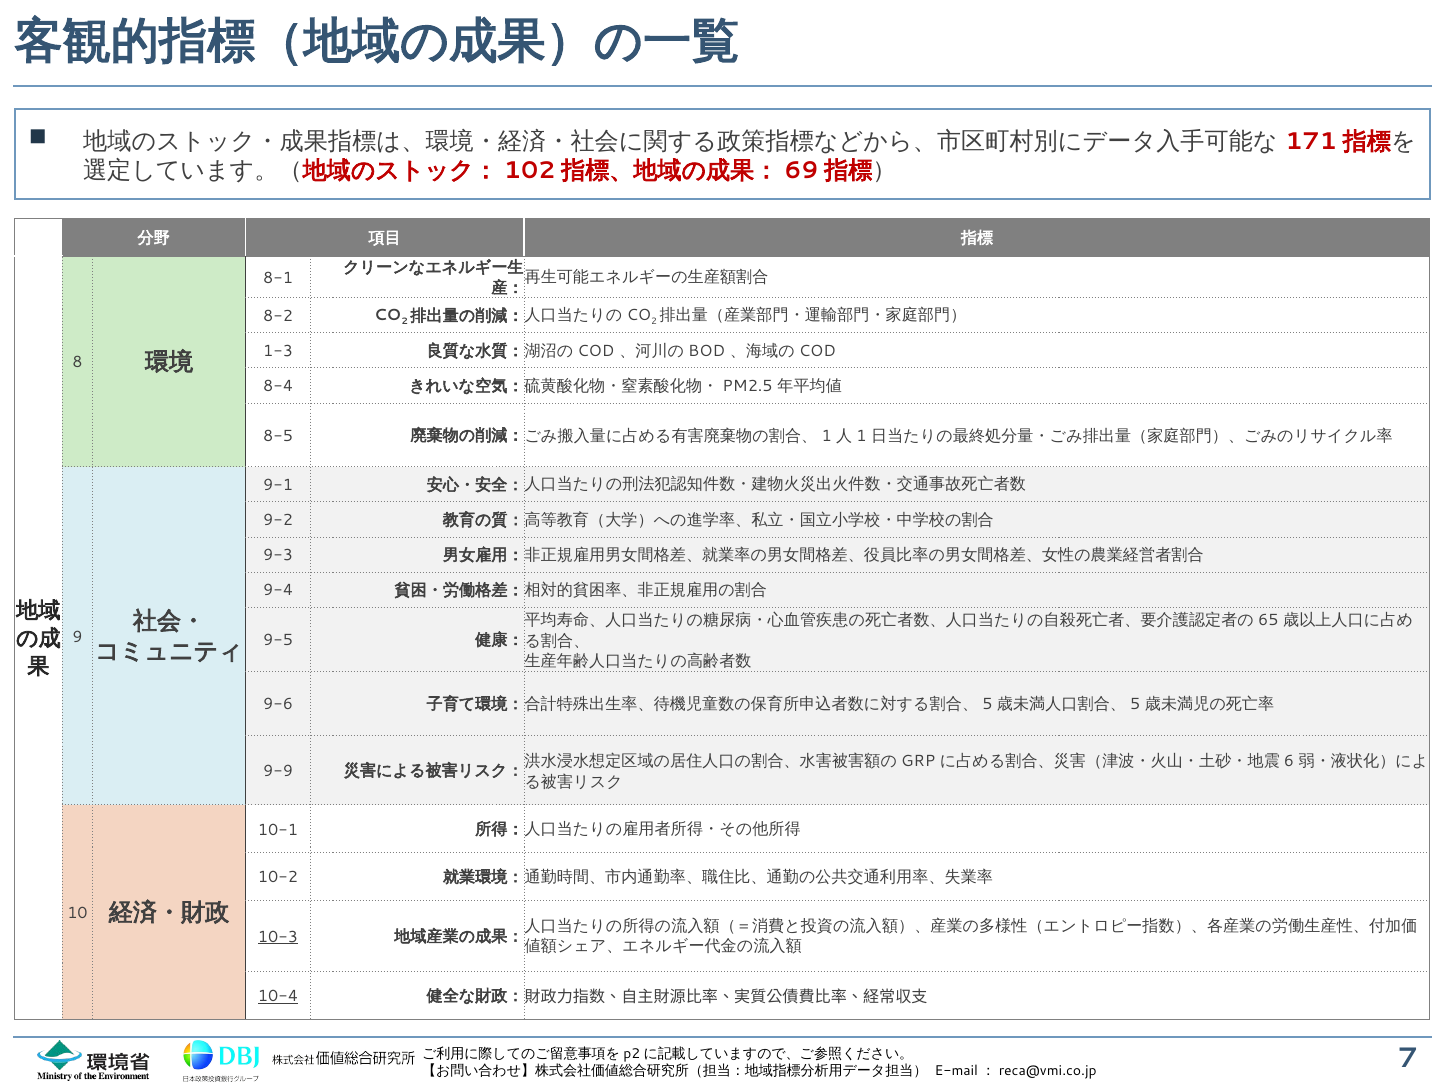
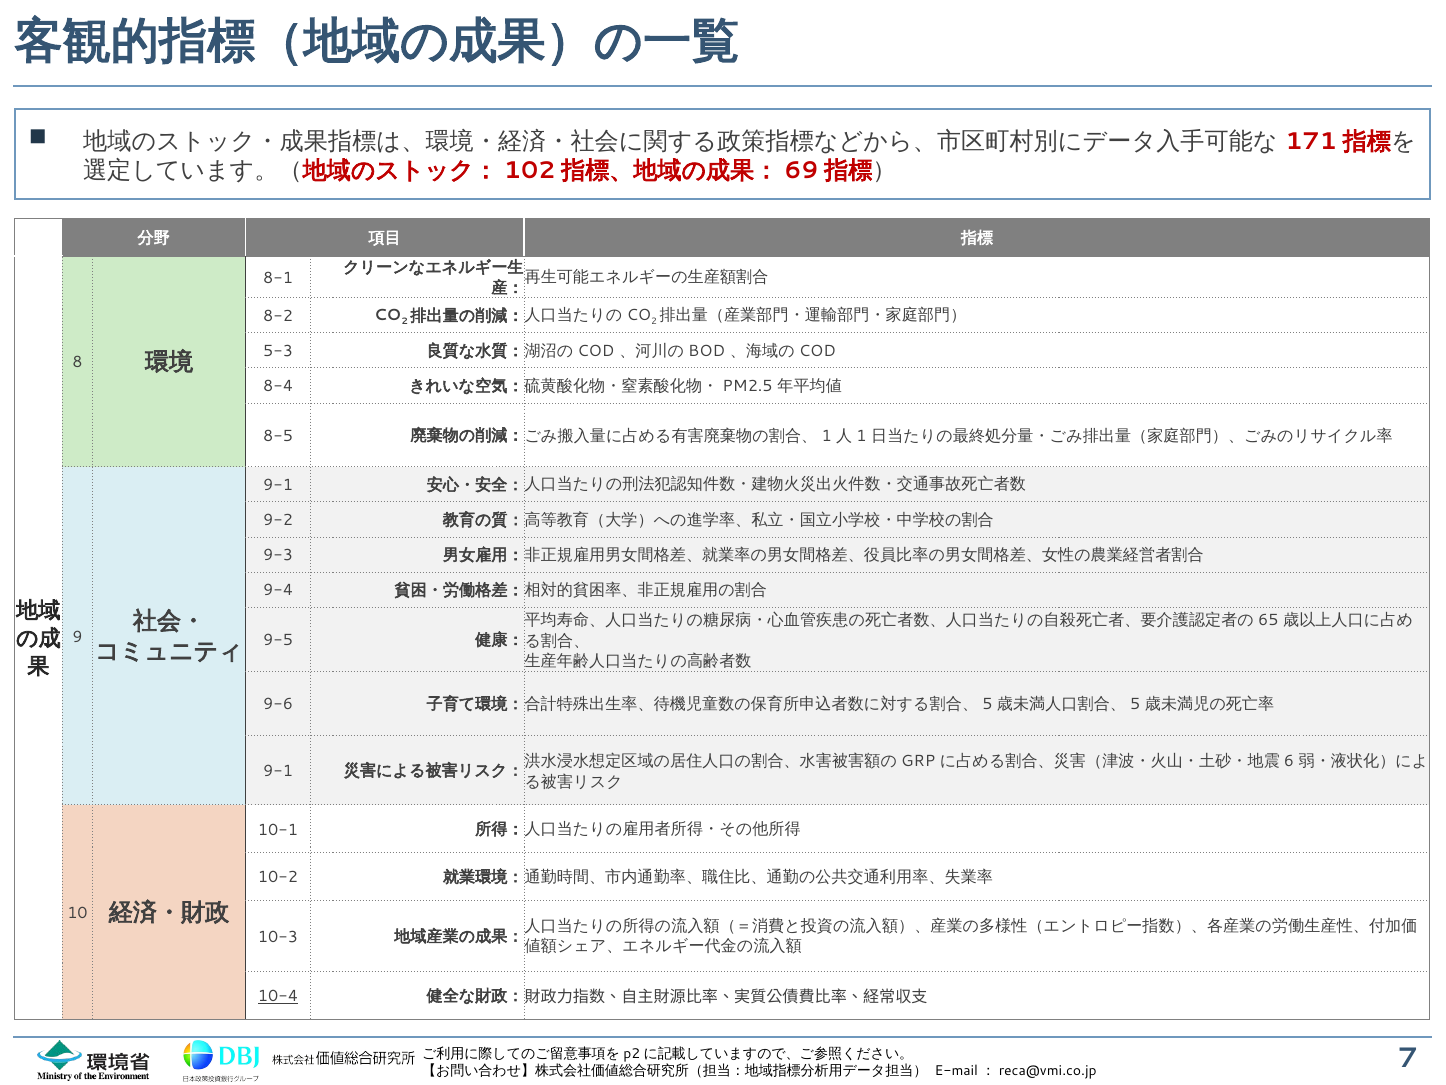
1-3: 1-3 -> 5-3
9-9 at (278, 771): 9-9 -> 9-1
10-3 underline: present -> none
